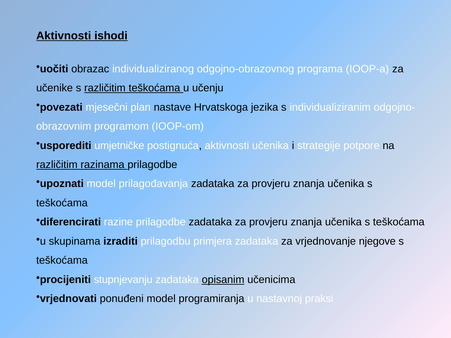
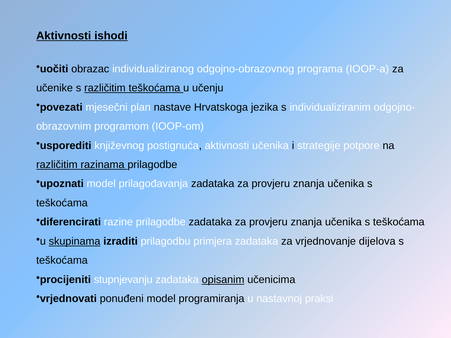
umjetničke: umjetničke -> književnog
skupinama underline: none -> present
njegove: njegove -> dijelova
